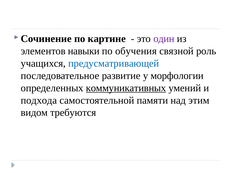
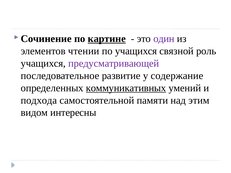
картине underline: none -> present
навыки: навыки -> чтении
по обучения: обучения -> учащихся
предусматривающей colour: blue -> purple
морфологии: морфологии -> содержание
требуются: требуются -> интересны
